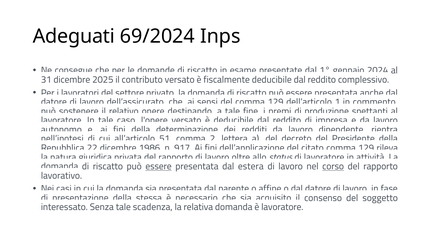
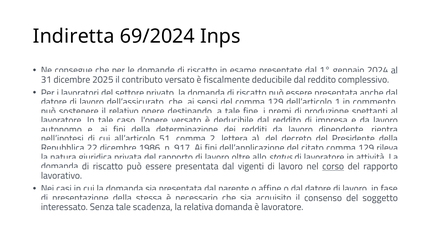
Adeguati: Adeguati -> Indiretta
essere at (159, 166) underline: present -> none
estera: estera -> vigenti
